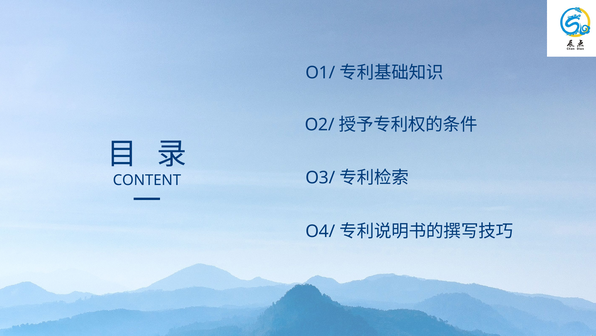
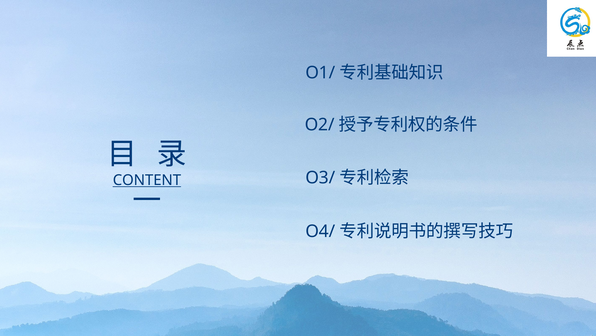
CONTENT underline: none -> present
